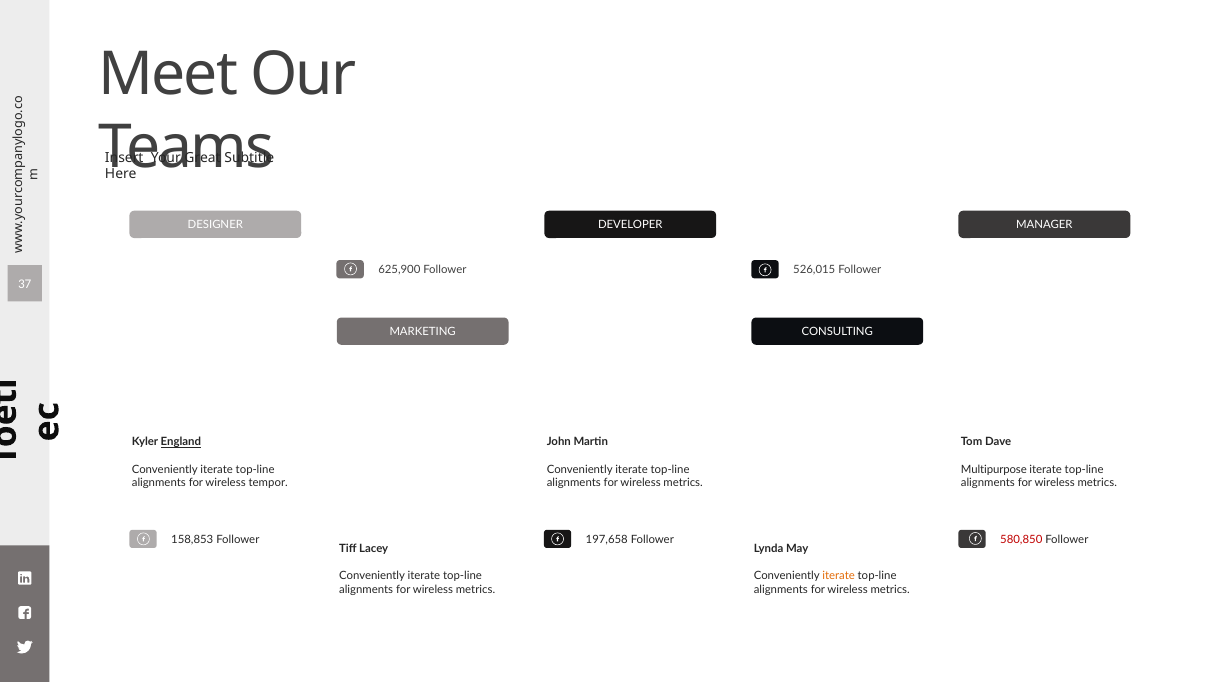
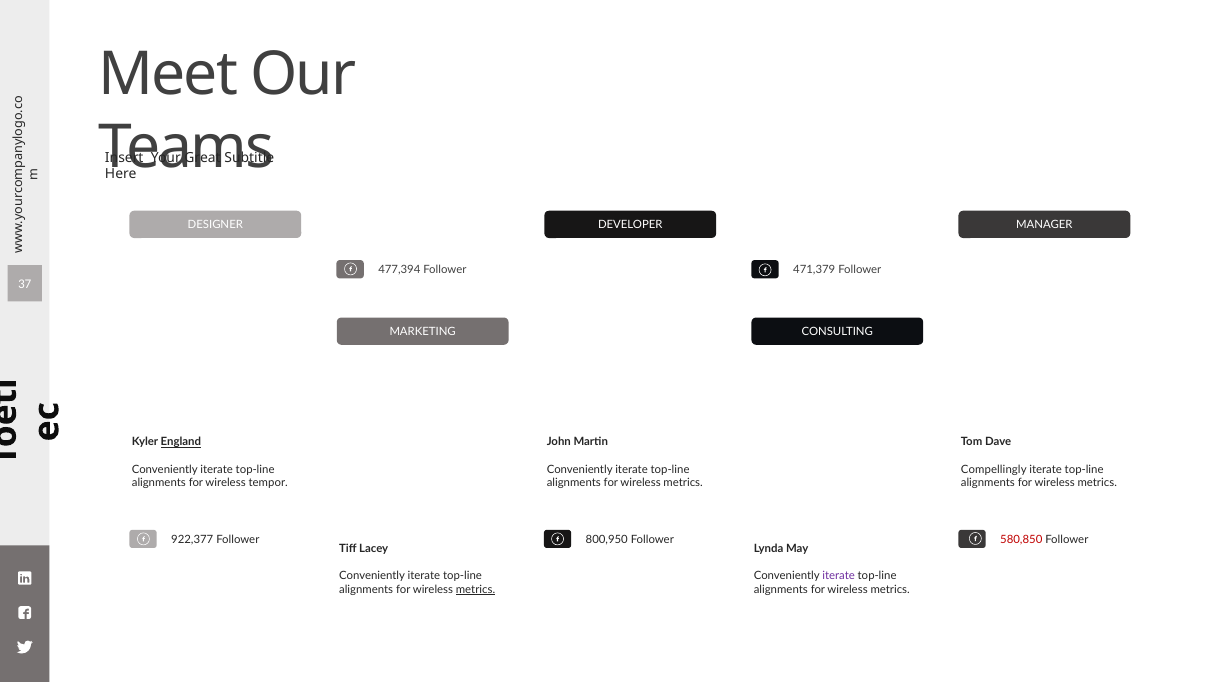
625,900: 625,900 -> 477,394
526,015: 526,015 -> 471,379
Multipurpose: Multipurpose -> Compellingly
158,853: 158,853 -> 922,377
197,658: 197,658 -> 800,950
iterate at (839, 576) colour: orange -> purple
metrics at (476, 590) underline: none -> present
